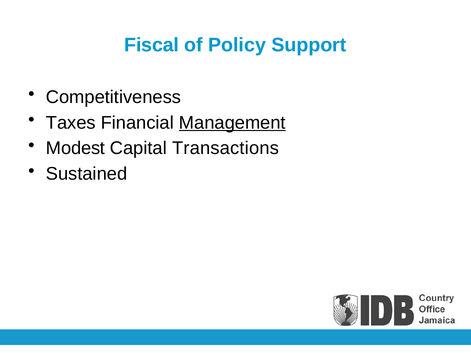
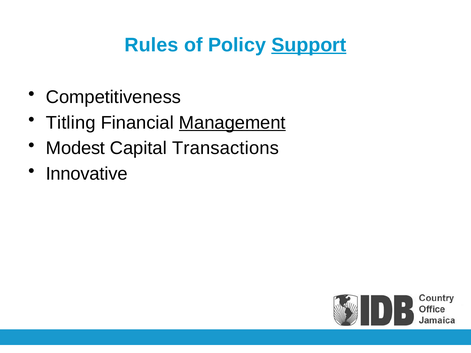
Fiscal: Fiscal -> Rules
Support underline: none -> present
Taxes: Taxes -> Titling
Sustained: Sustained -> Innovative
